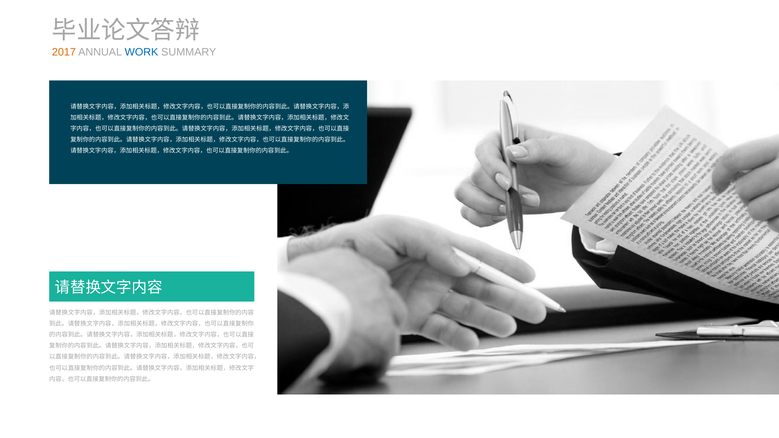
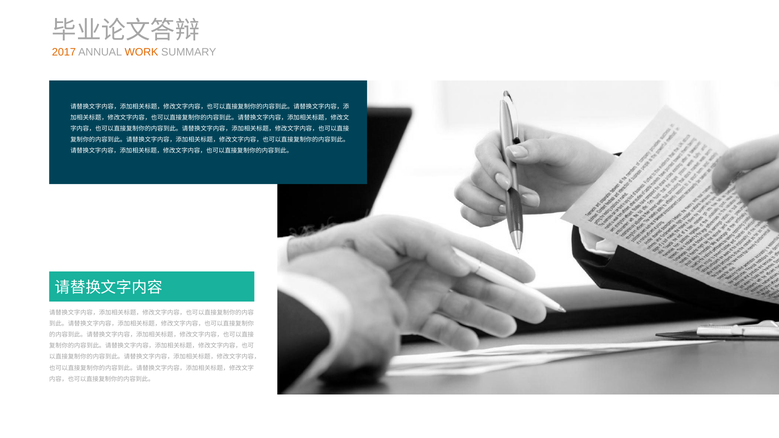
WORK colour: blue -> orange
